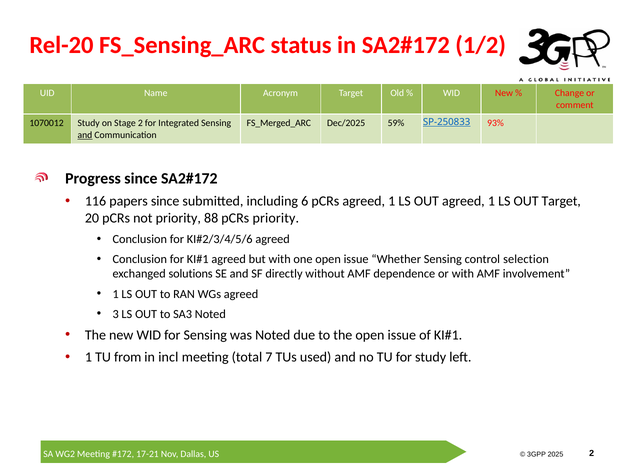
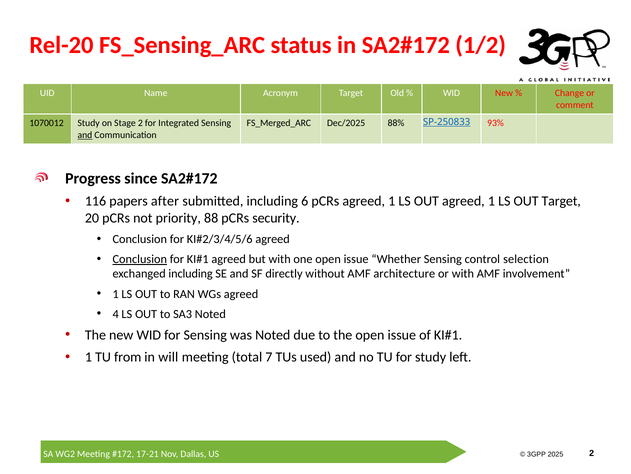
59%: 59% -> 88%
papers since: since -> after
pCRs priority: priority -> security
Conclusion at (140, 259) underline: none -> present
exchanged solutions: solutions -> including
dependence: dependence -> architecture
3: 3 -> 4
incl: incl -> will
